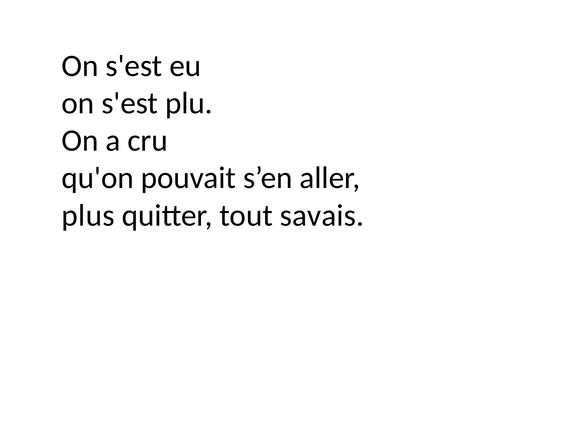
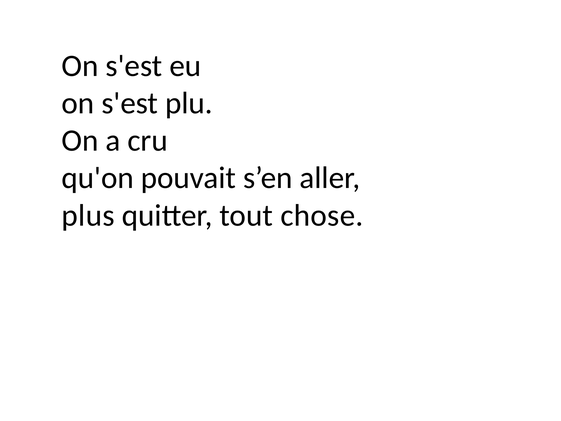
savais: savais -> chose
